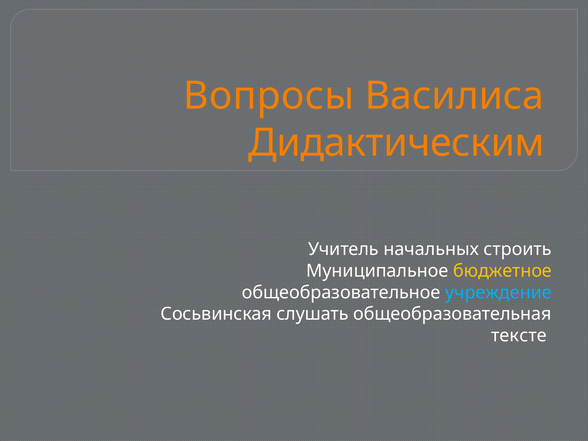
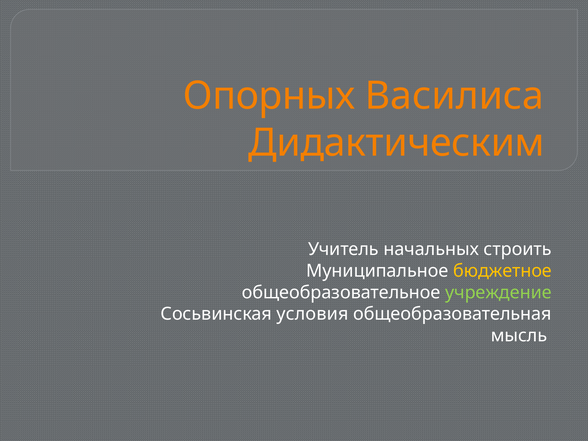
Вопросы: Вопросы -> Опорных
учреждение colour: light blue -> light green
слушать: слушать -> условия
тексте: тексте -> мысль
